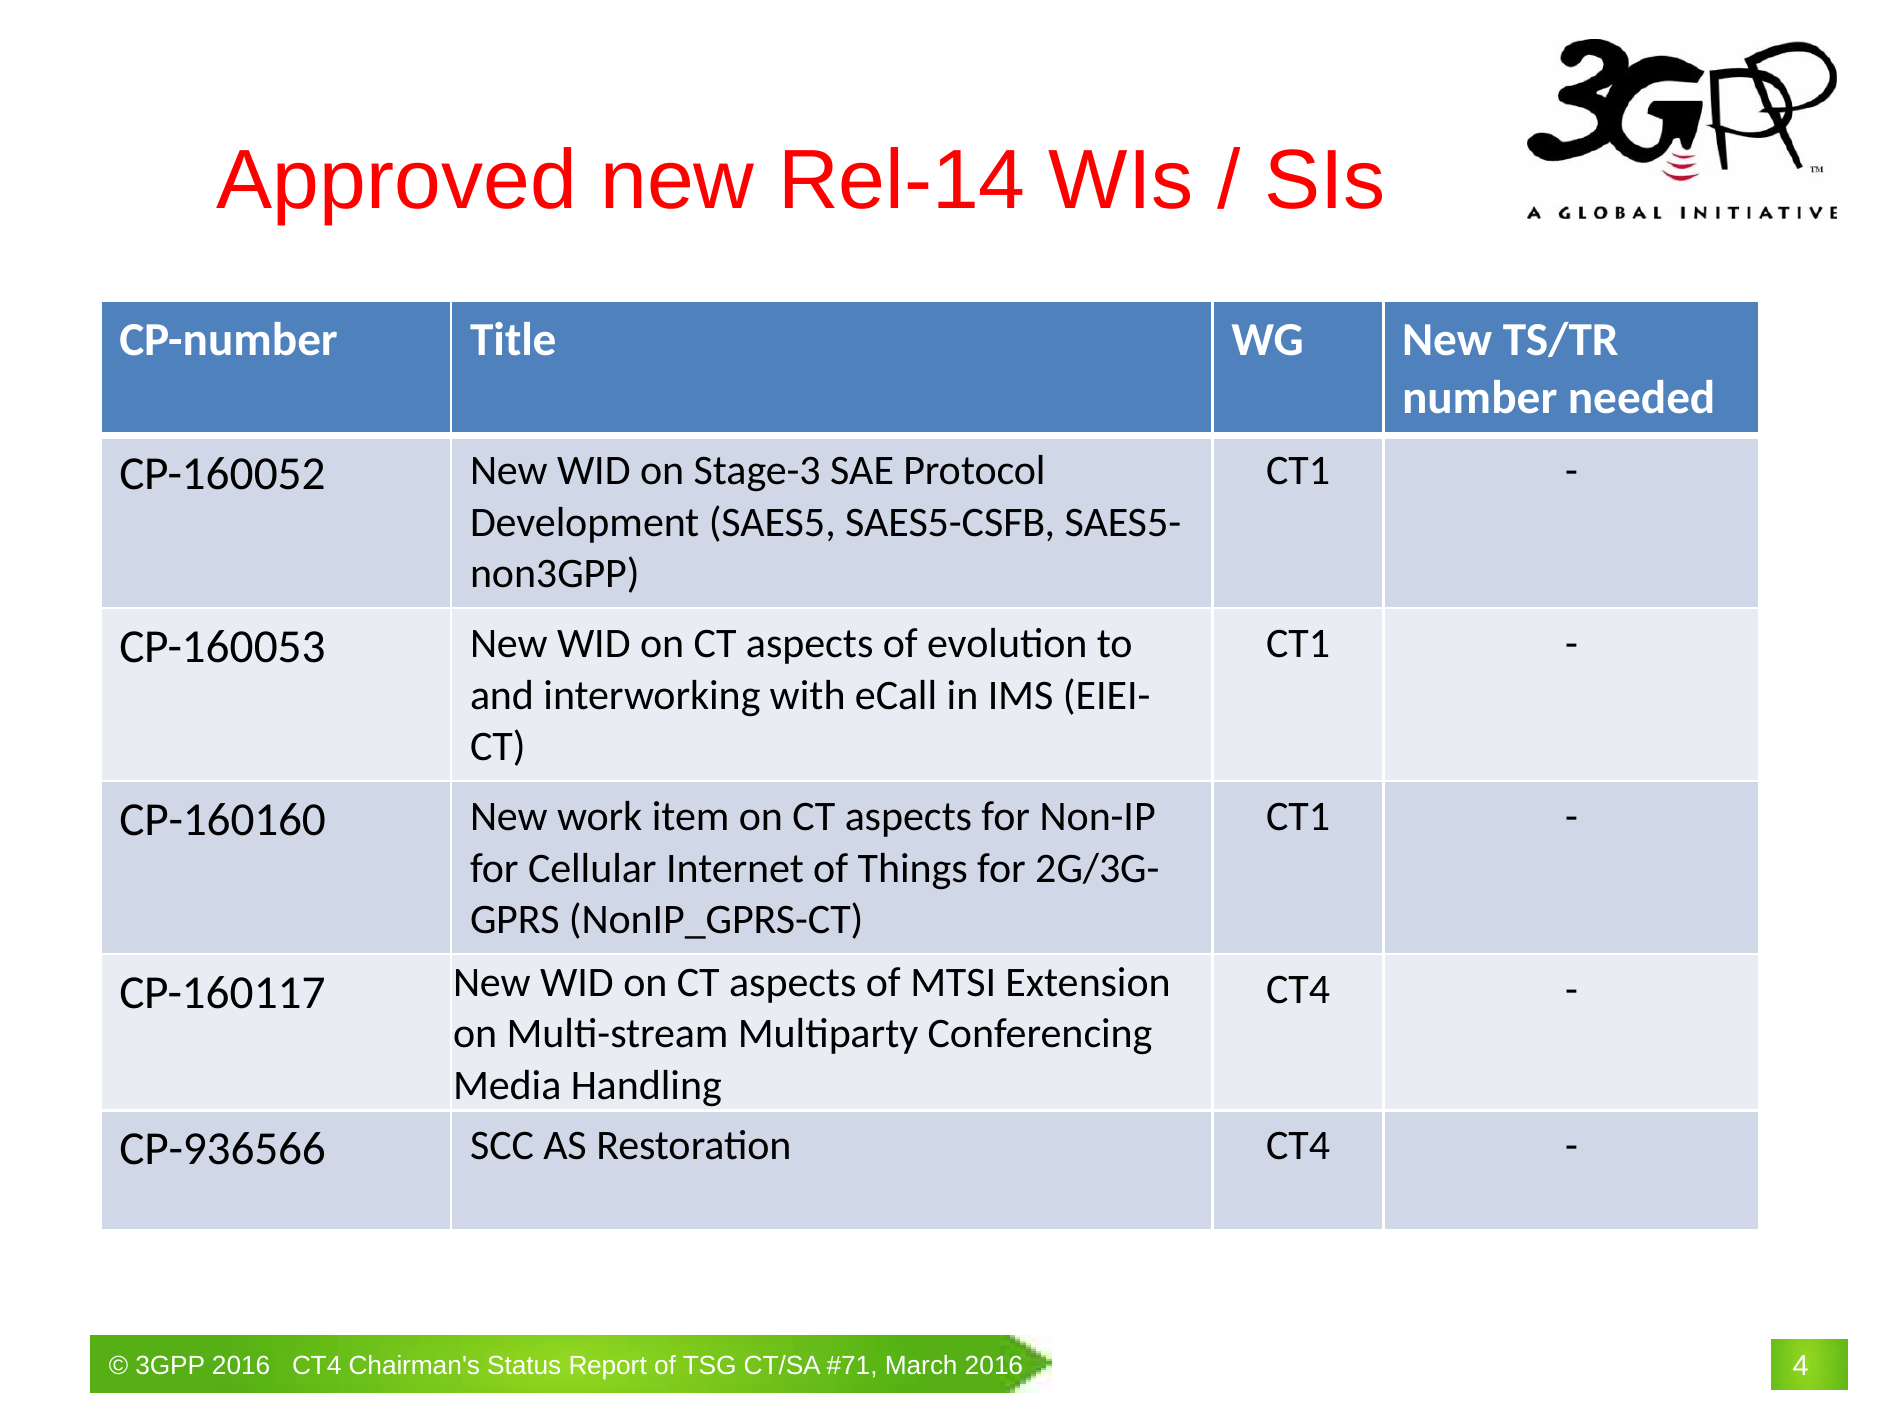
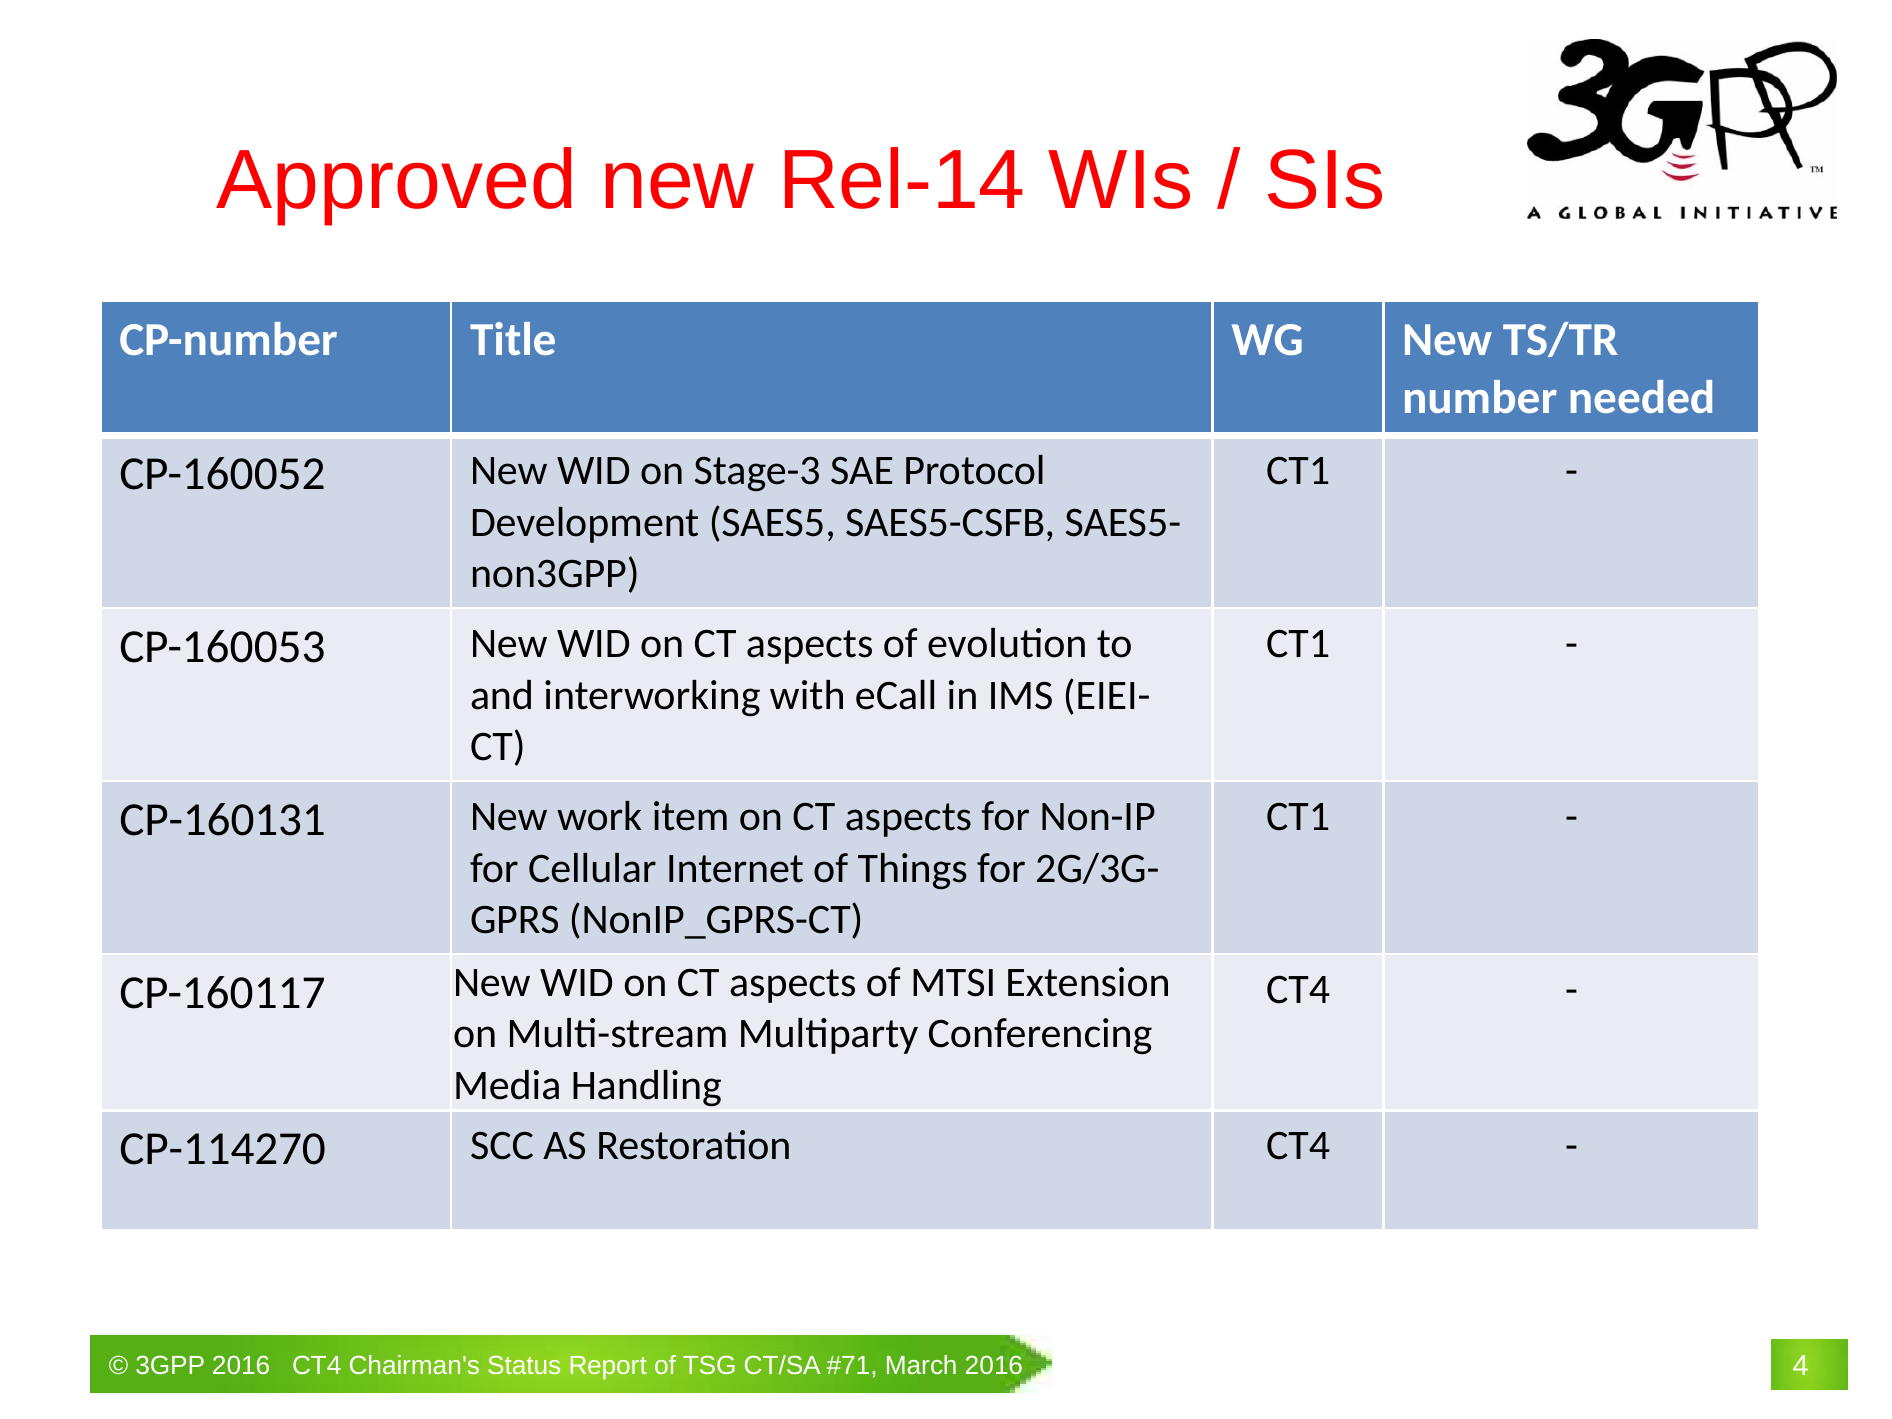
CP-160160: CP-160160 -> CP-160131
CP-936566: CP-936566 -> CP-114270
